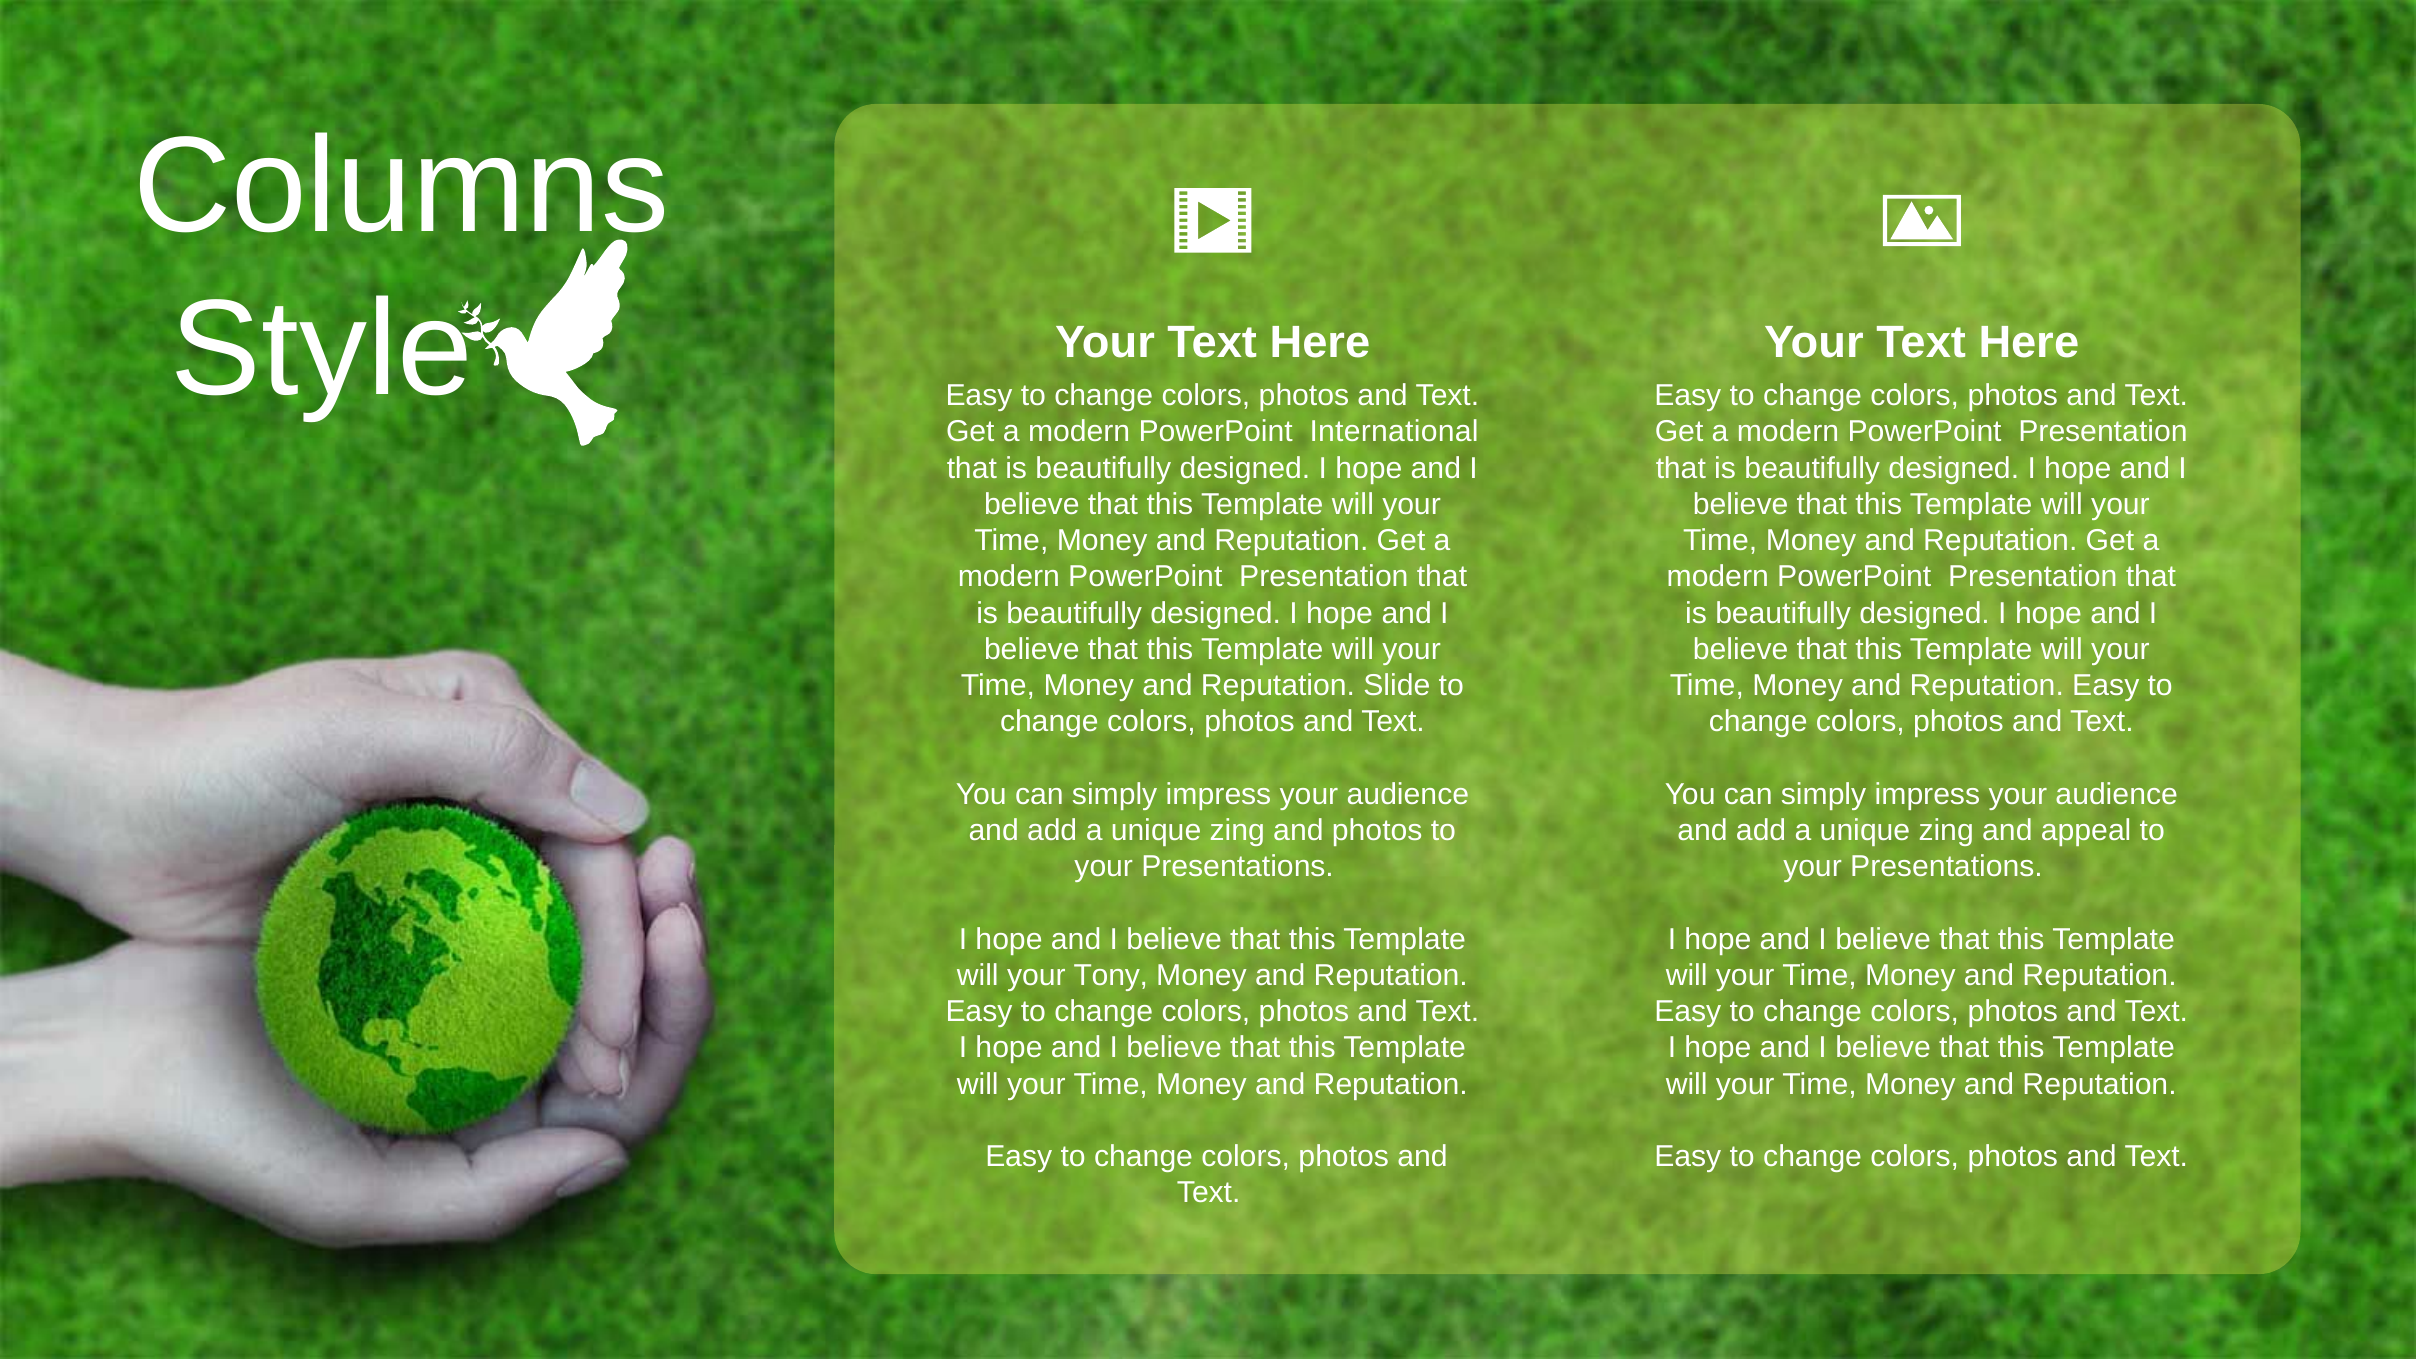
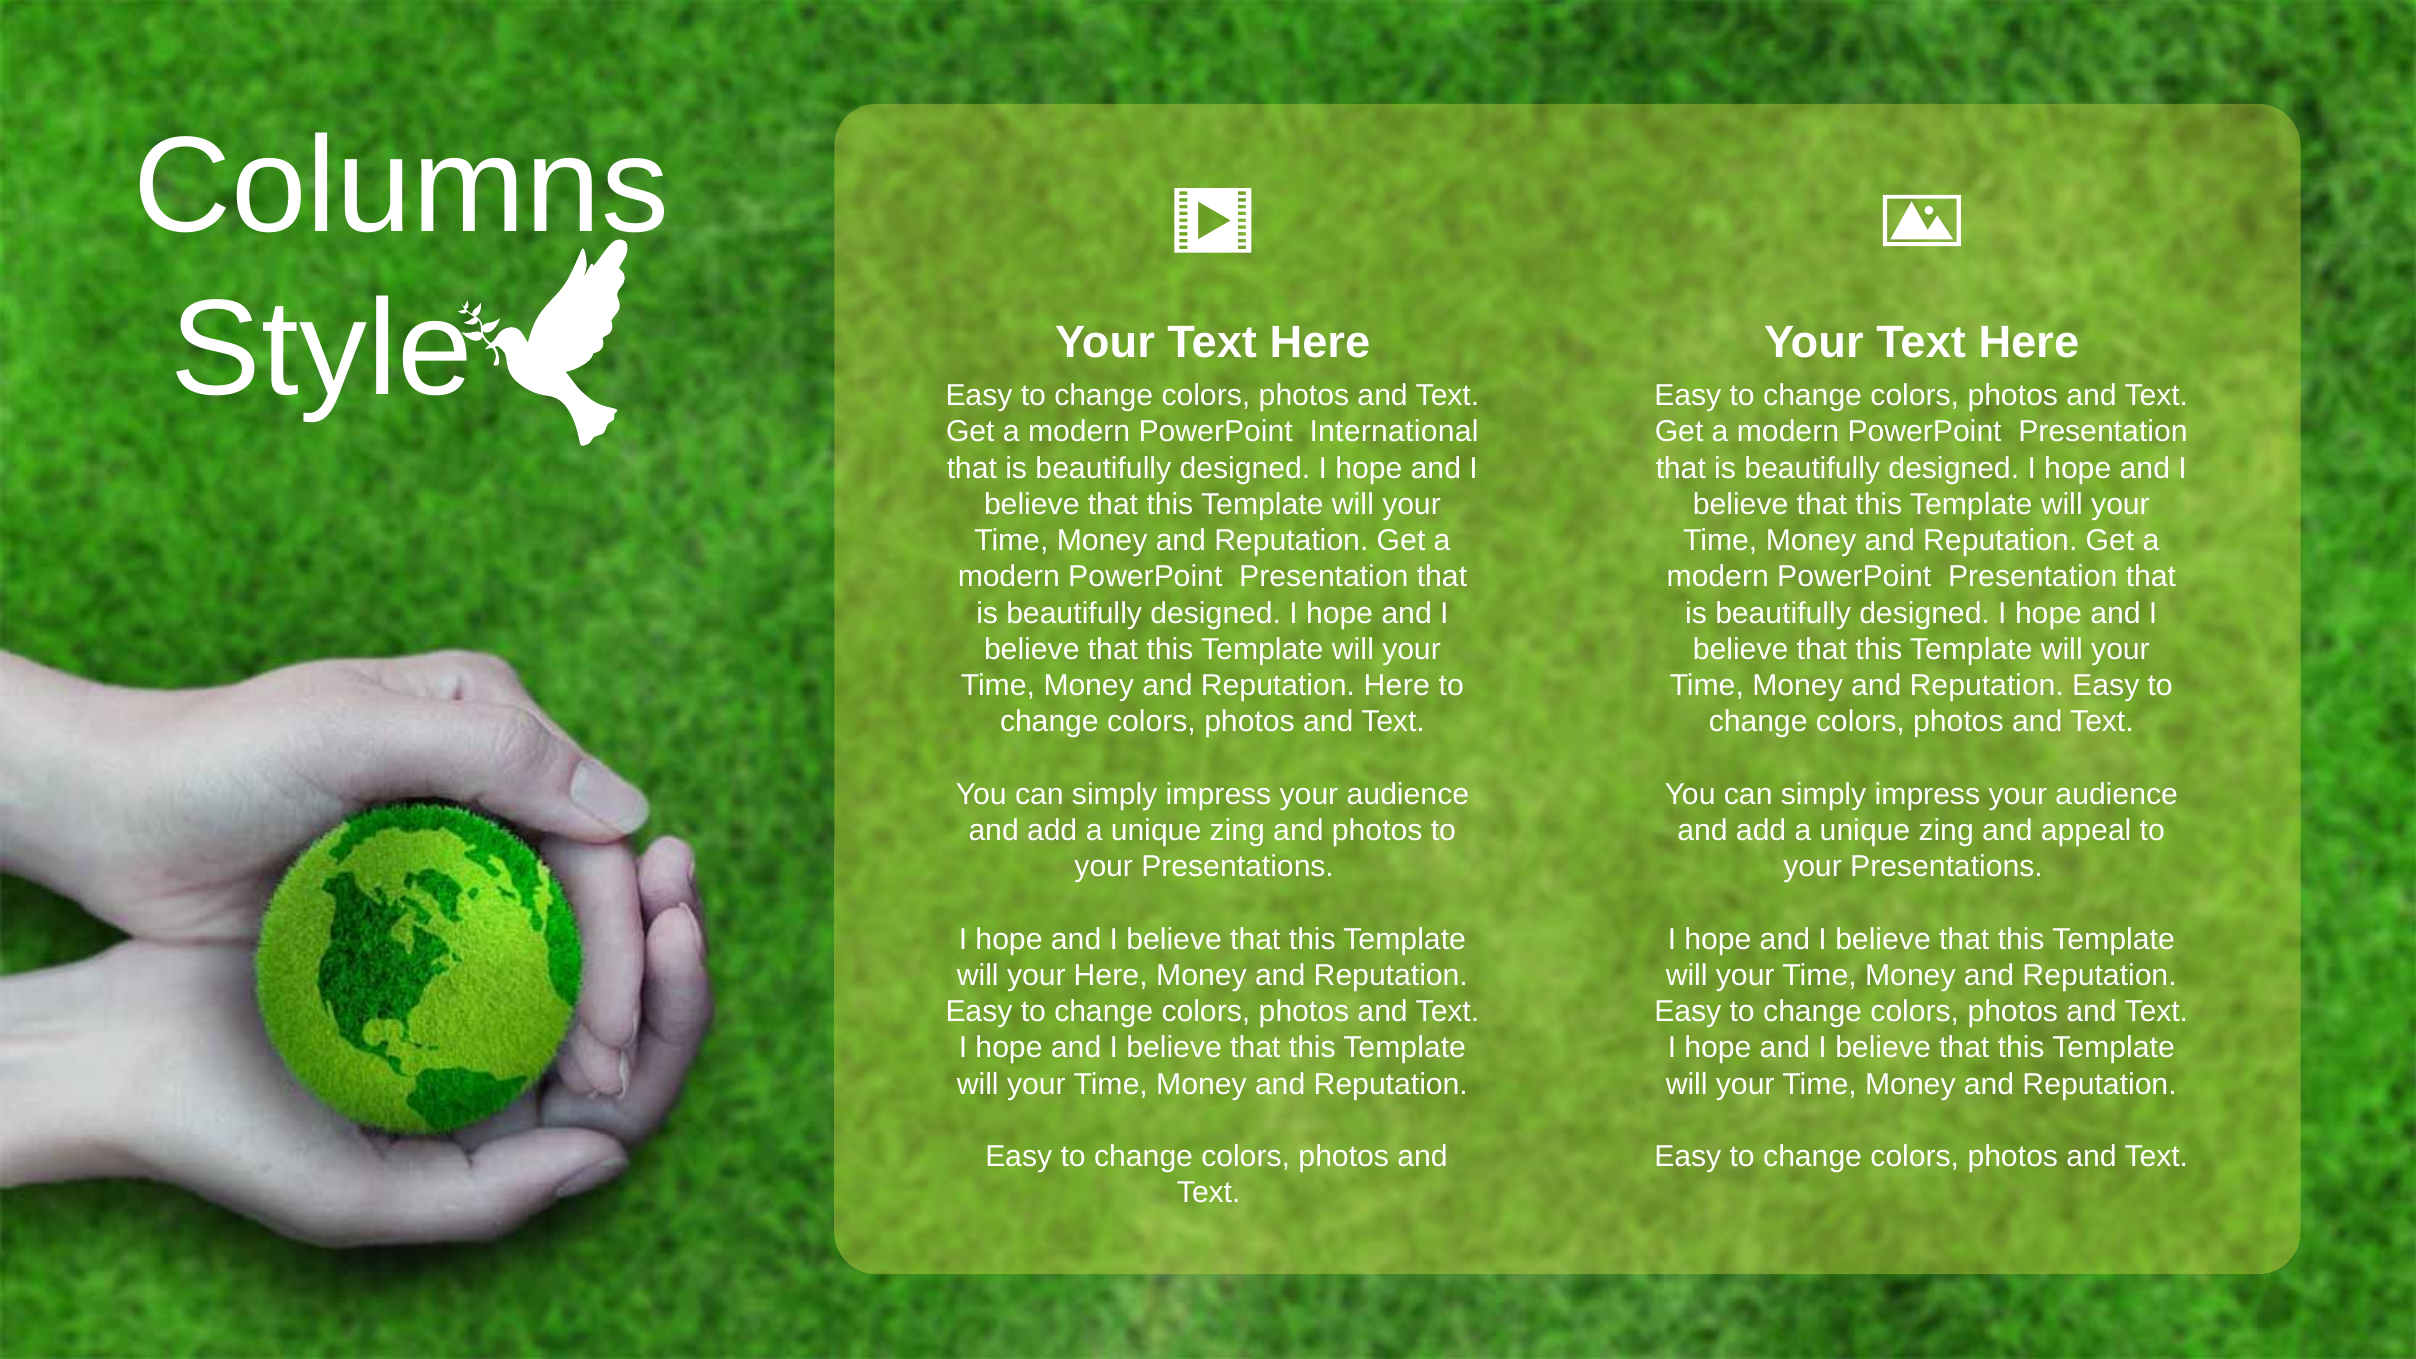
Reputation Slide: Slide -> Here
your Tony: Tony -> Here
